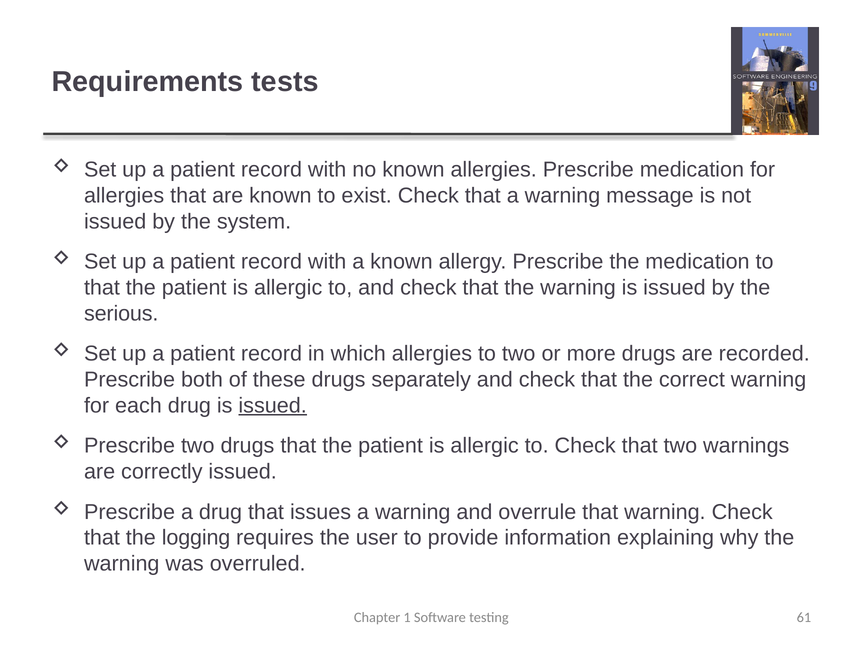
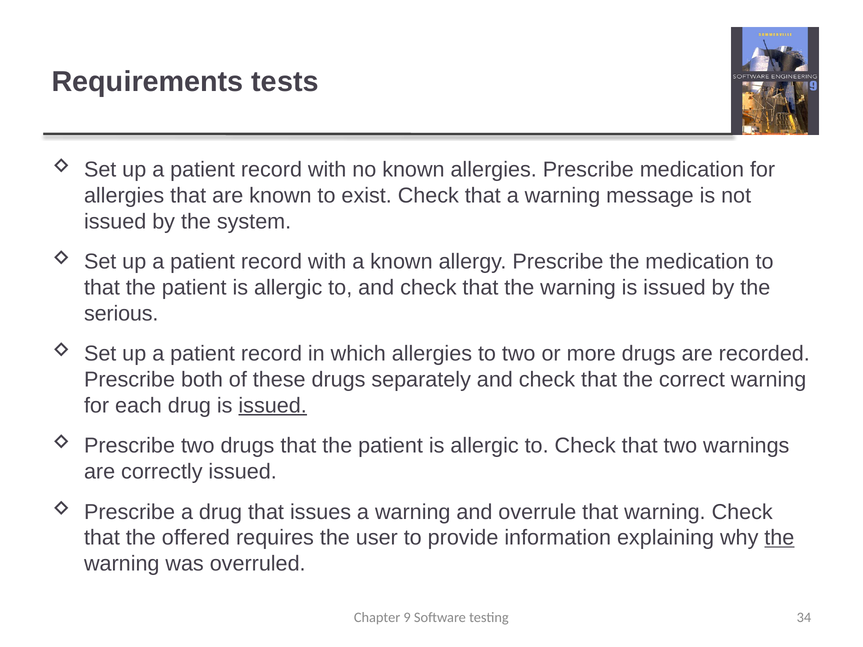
logging: logging -> offered
the at (779, 538) underline: none -> present
1: 1 -> 9
61: 61 -> 34
